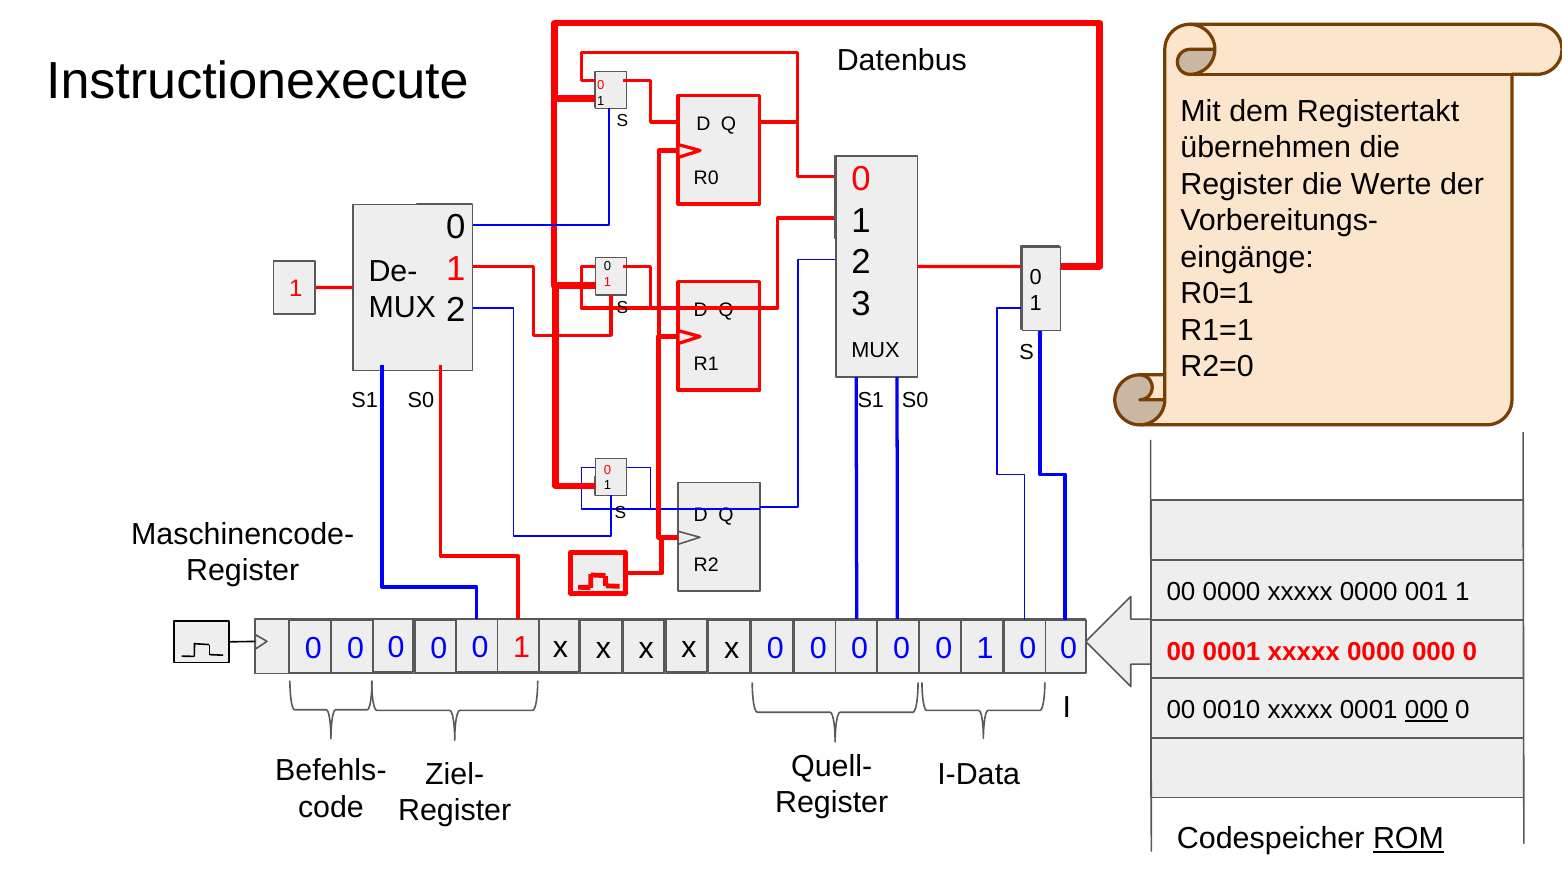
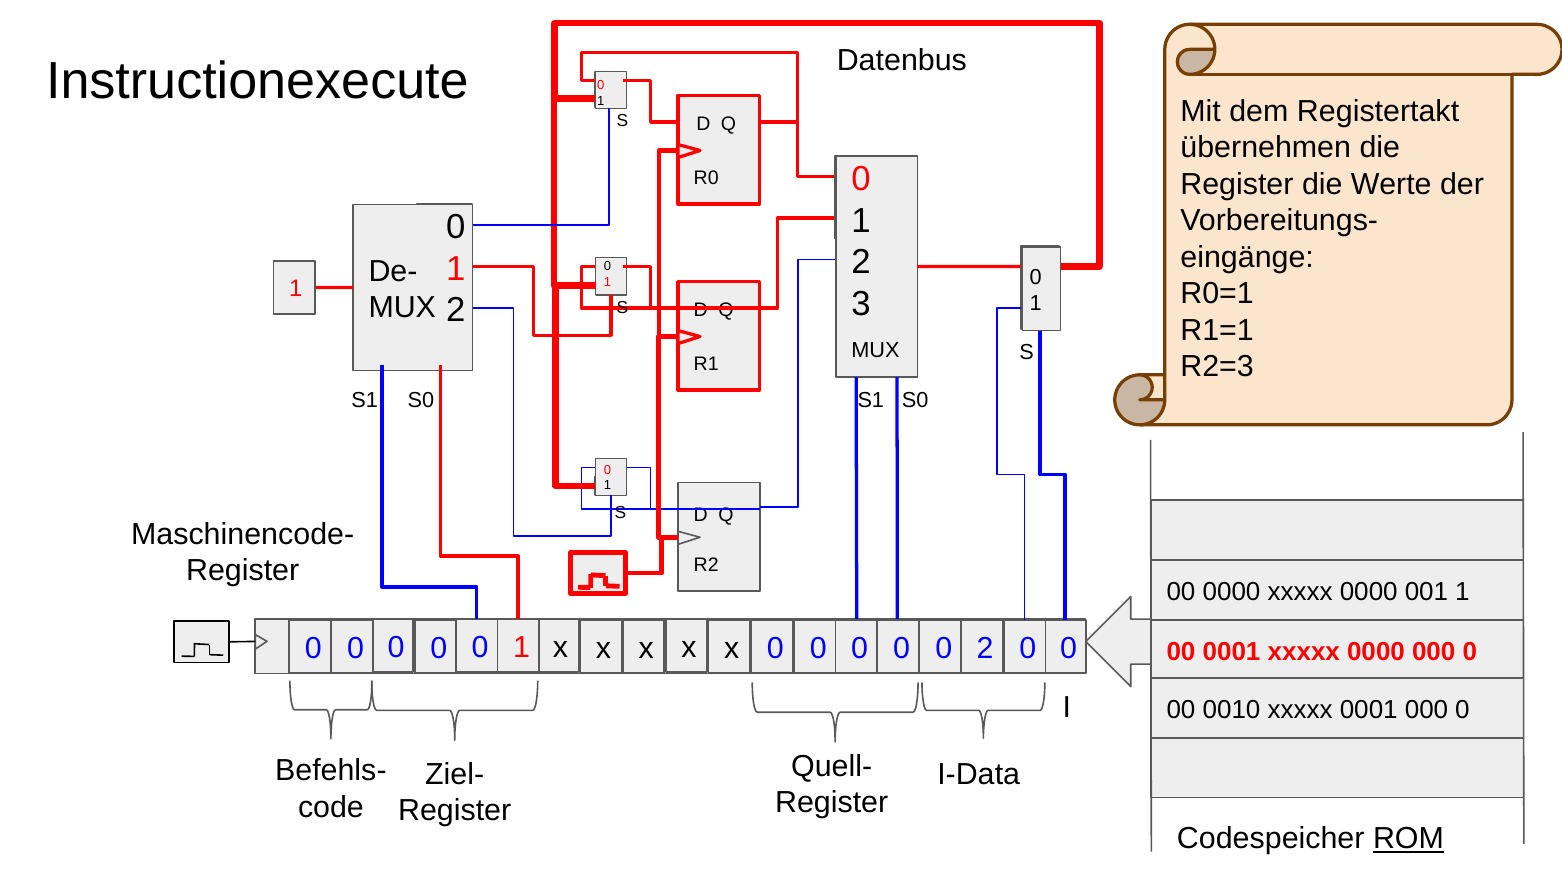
R2=0: R2=0 -> R2=3
0 0 1: 1 -> 2
000 at (1427, 710) underline: present -> none
